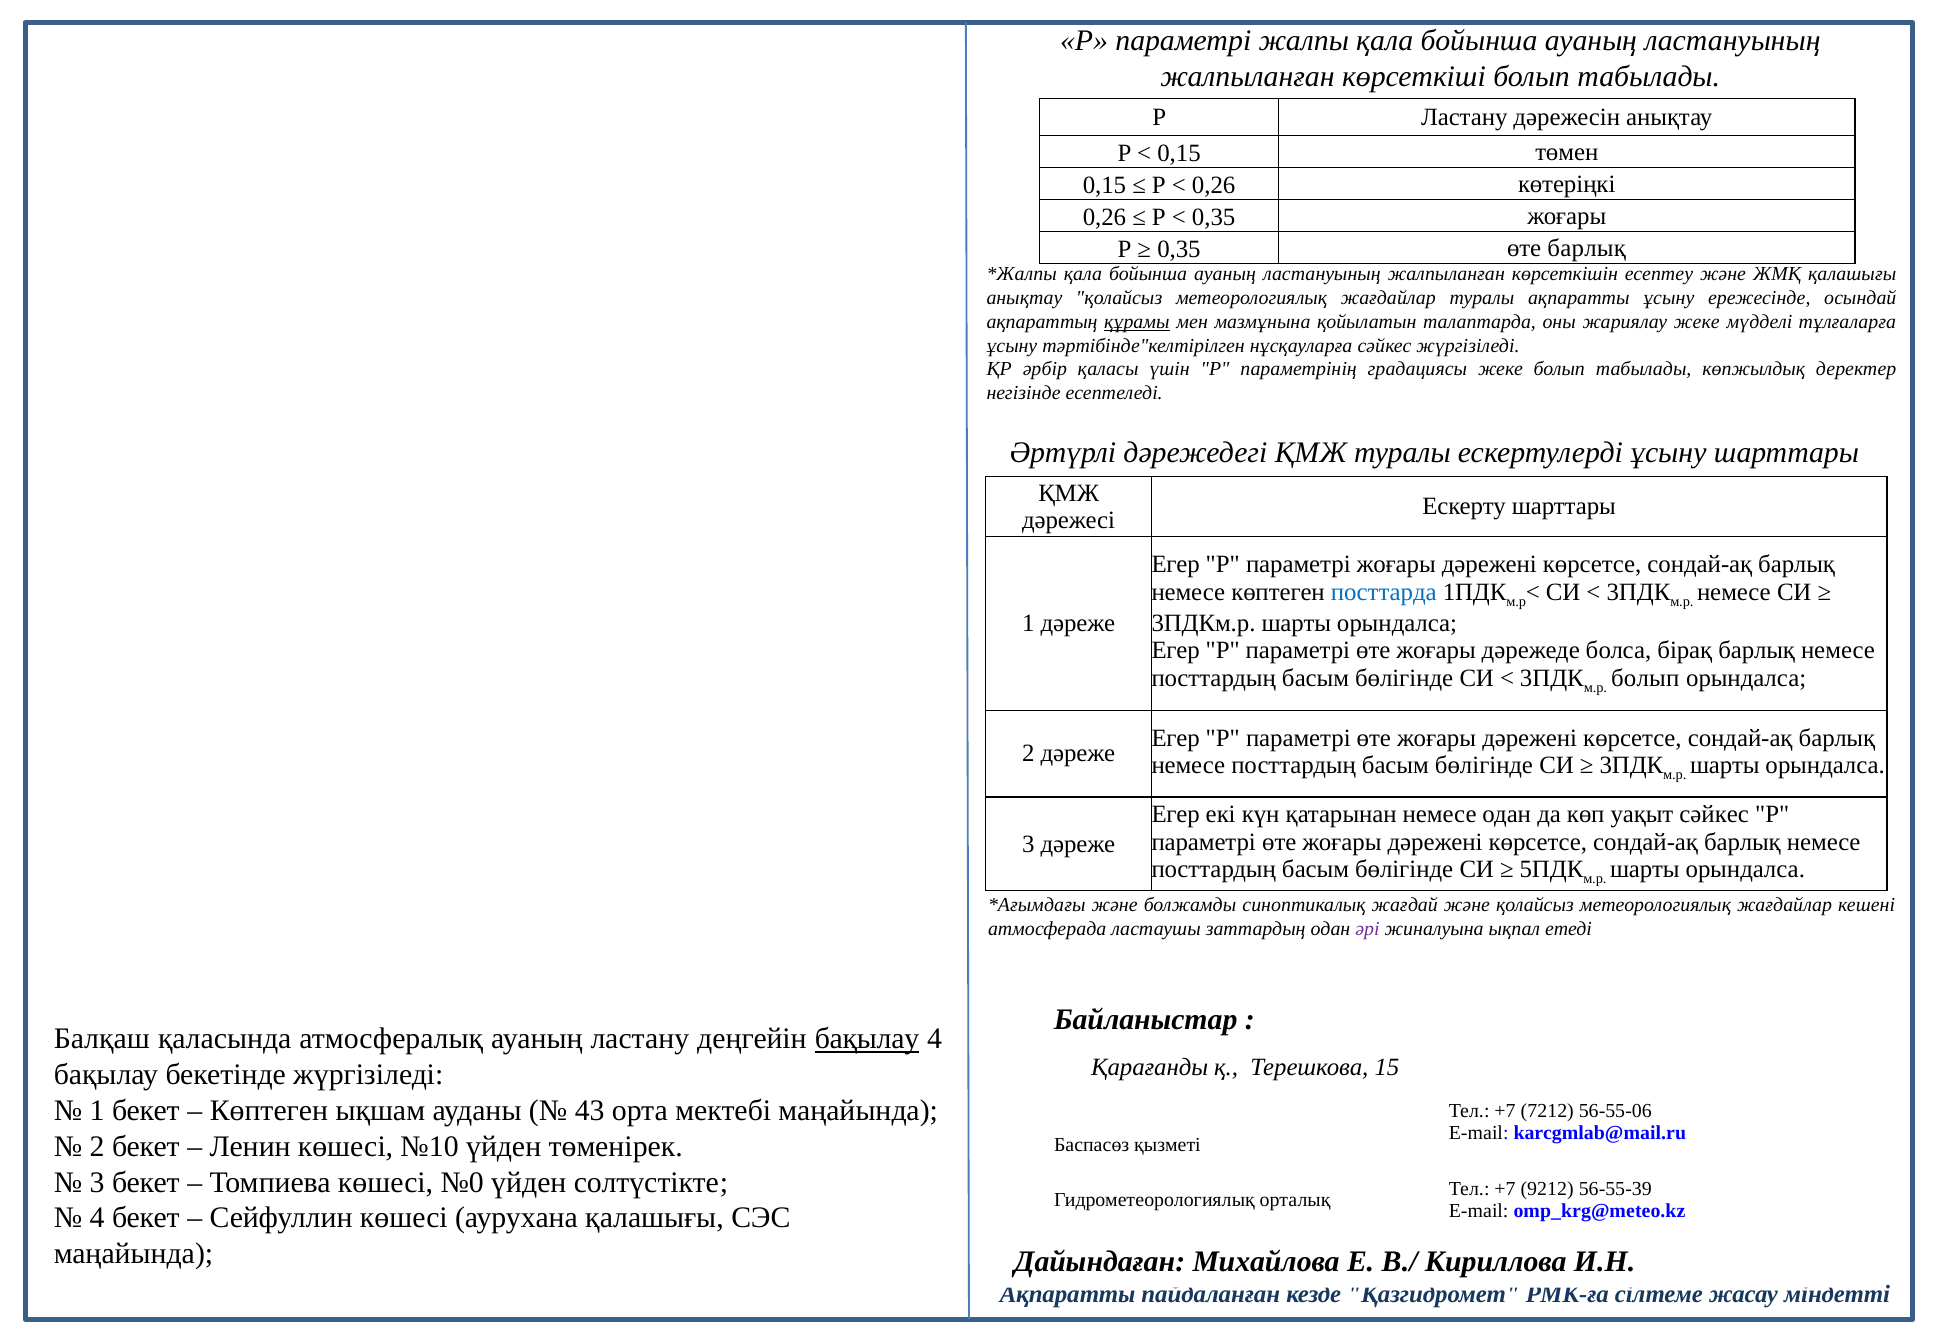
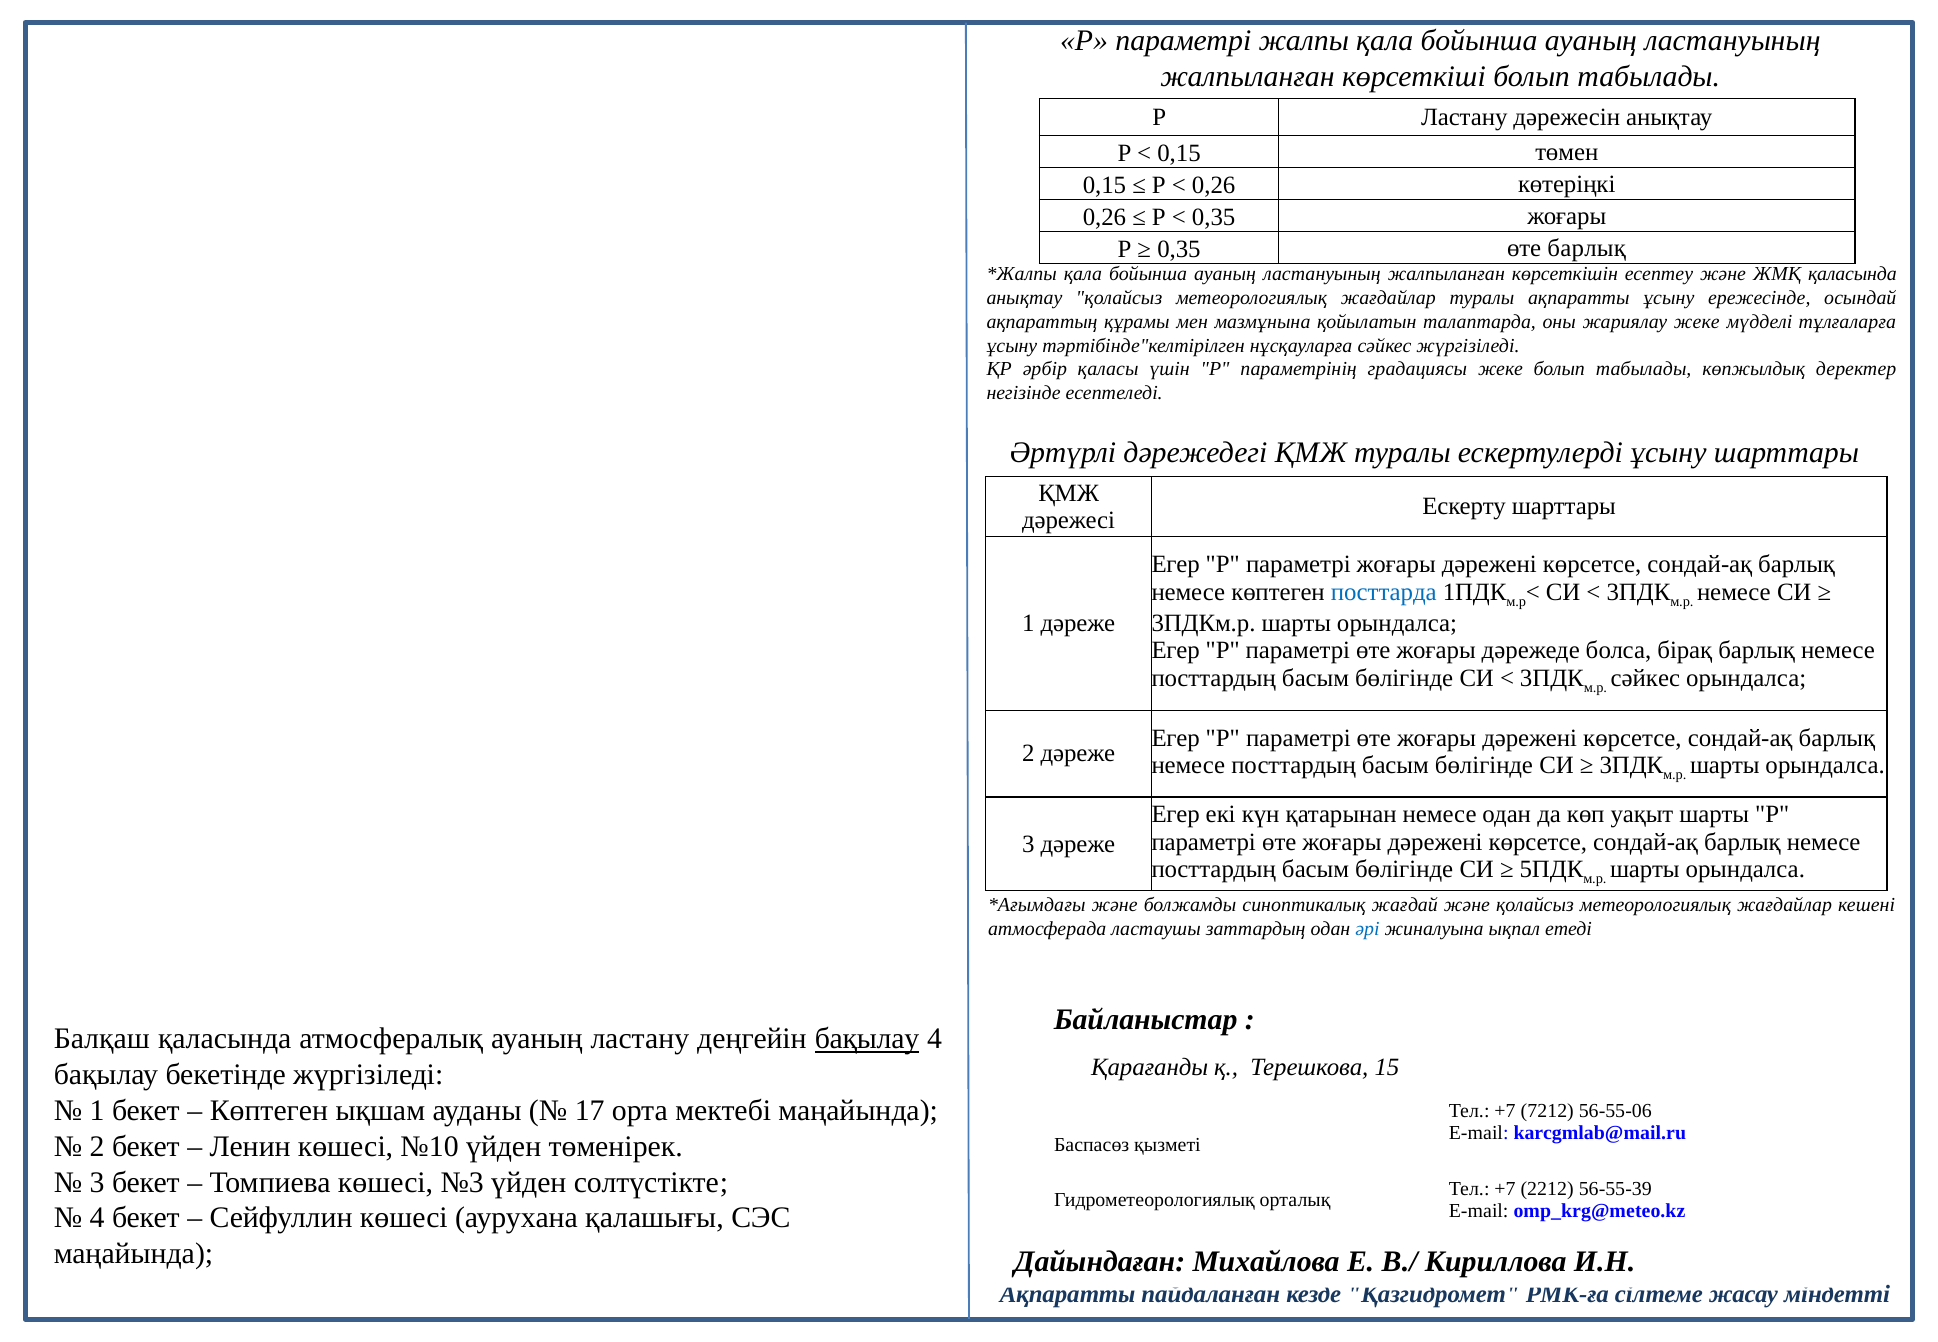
ЖМҚ қалашығы: қалашығы -> қаласында
құрамы underline: present -> none
болып at (1645, 678): болып -> сәйкес
уақыт сәйкес: сәйкес -> шарты
әрі colour: purple -> blue
43: 43 -> 17
№0: №0 -> №3
9212: 9212 -> 2212
